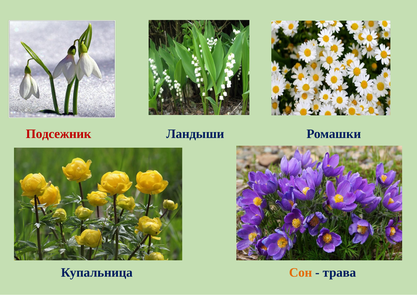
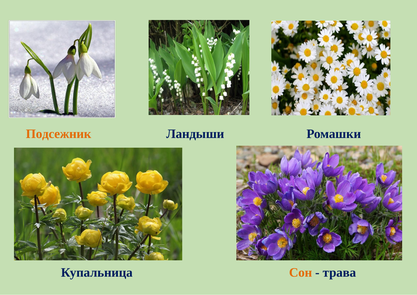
Подсежник colour: red -> orange
